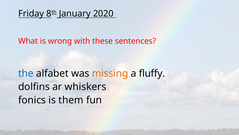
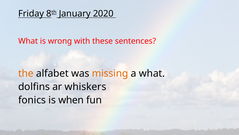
the colour: blue -> orange
a fluffy: fluffy -> what
them: them -> when
